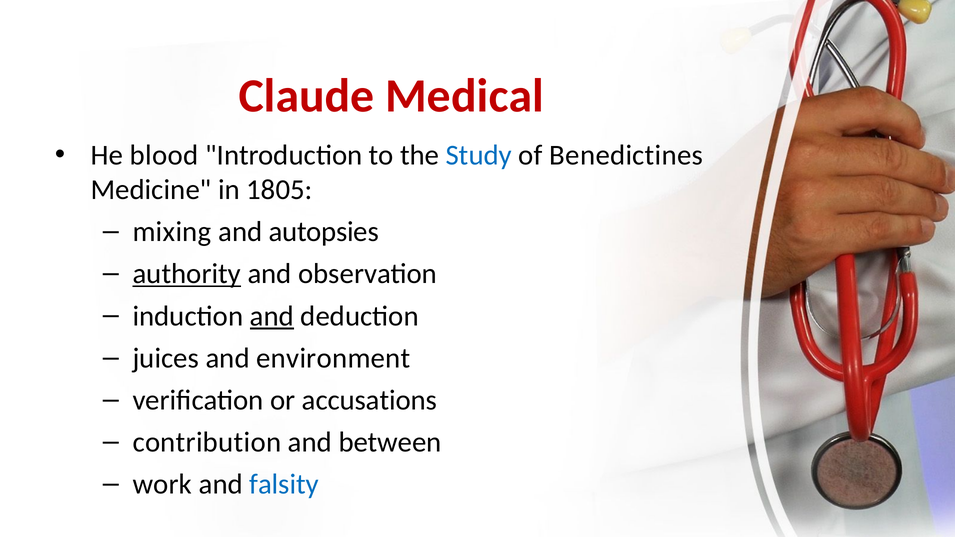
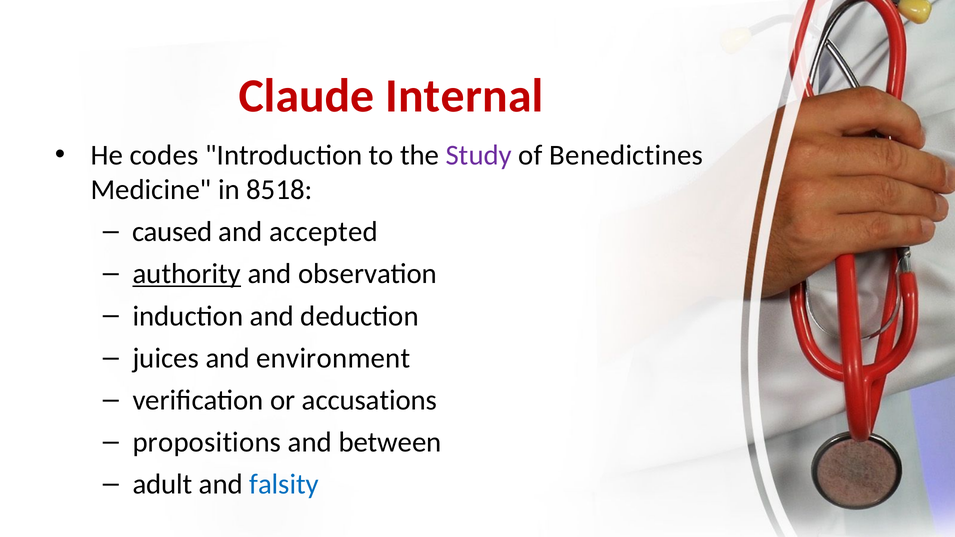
Medical: Medical -> Internal
blood: blood -> codes
Study colour: blue -> purple
1805: 1805 -> 8518
mixing: mixing -> caused
autopsies: autopsies -> accepted
and at (272, 316) underline: present -> none
contribution: contribution -> propositions
work: work -> adult
